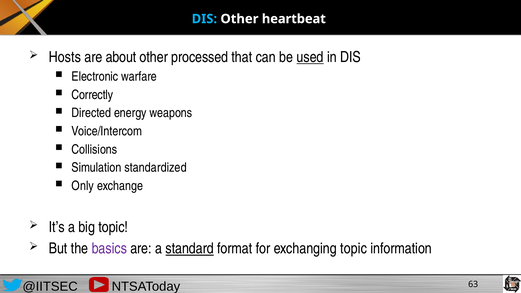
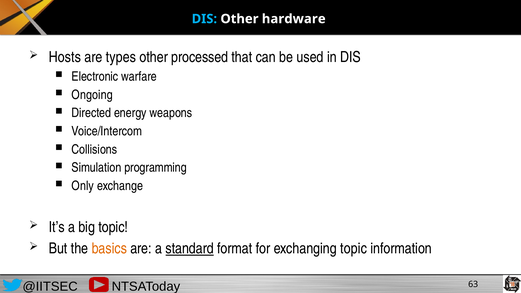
heartbeat: heartbeat -> hardware
about: about -> types
used underline: present -> none
Correctly: Correctly -> Ongoing
standardized: standardized -> programming
basics colour: purple -> orange
